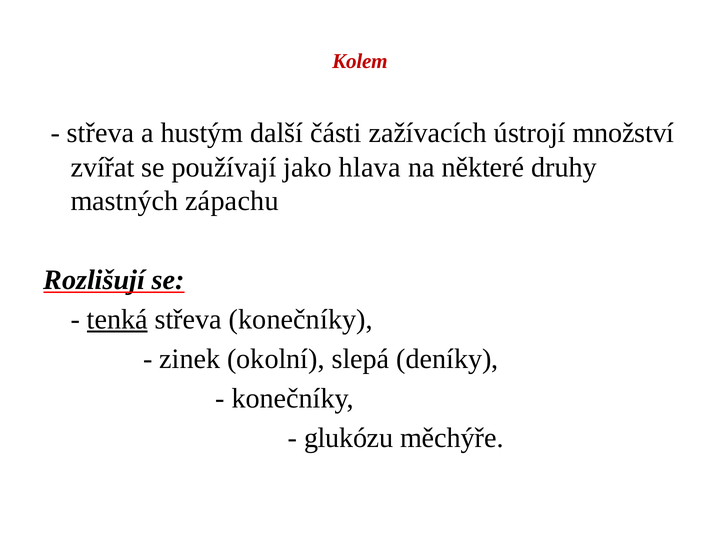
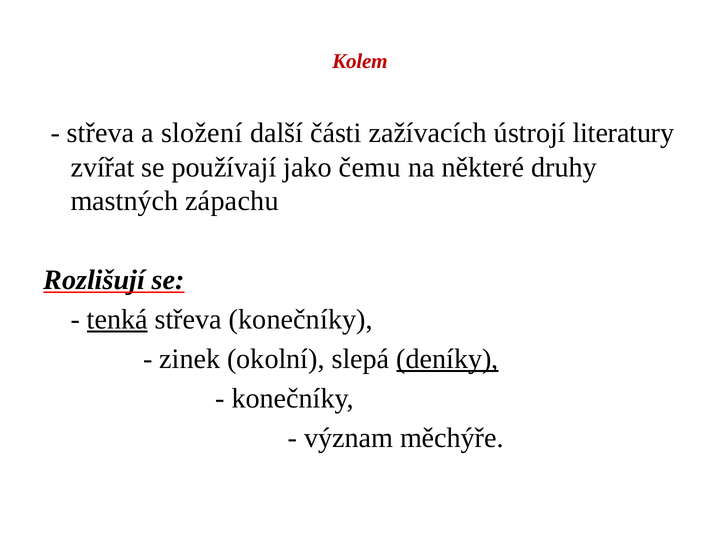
hustým: hustým -> složení
množství: množství -> literatury
hlava: hlava -> čemu
deníky underline: none -> present
glukózu: glukózu -> význam
